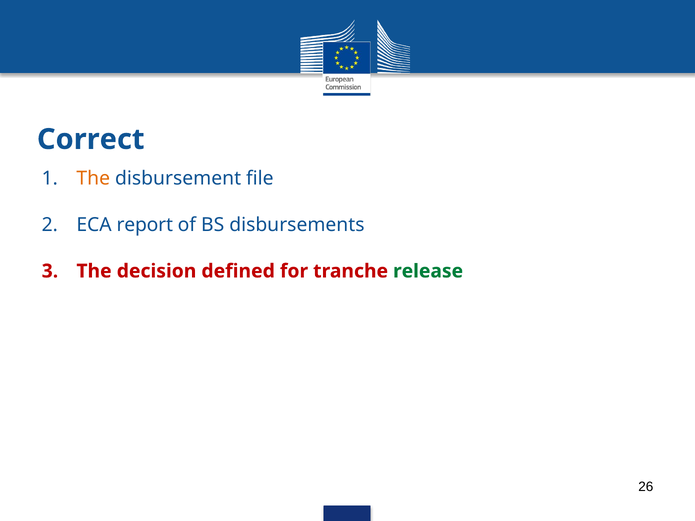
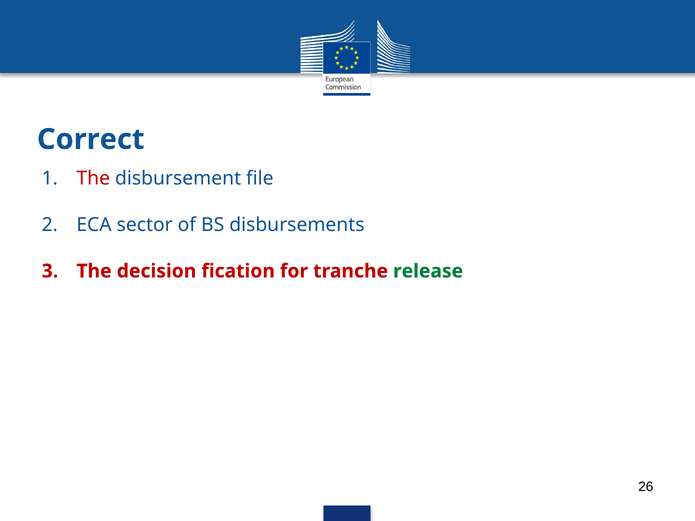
The at (93, 179) colour: orange -> red
report: report -> sector
defined: defined -> fication
